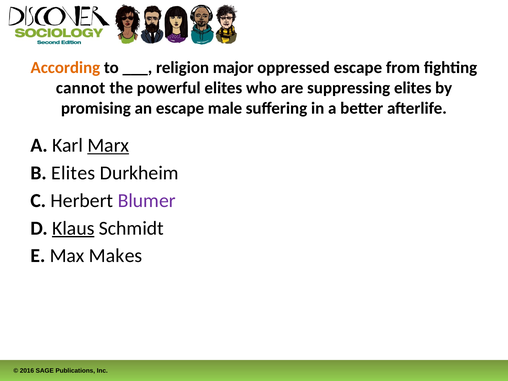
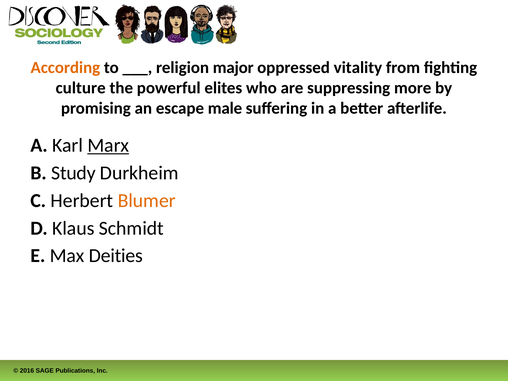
oppressed escape: escape -> vitality
cannot: cannot -> culture
suppressing elites: elites -> more
B Elites: Elites -> Study
Blumer colour: purple -> orange
Klaus underline: present -> none
Makes: Makes -> Deities
